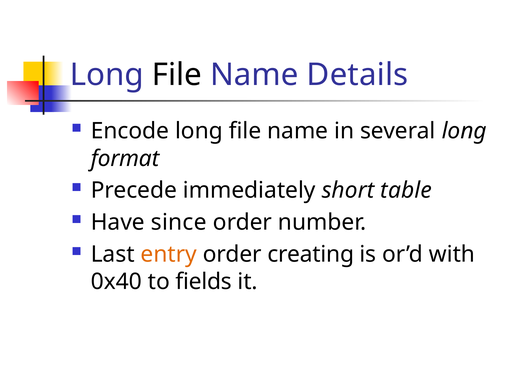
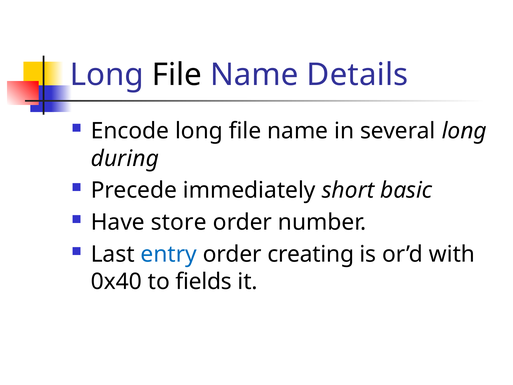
format: format -> during
table: table -> basic
since: since -> store
entry colour: orange -> blue
